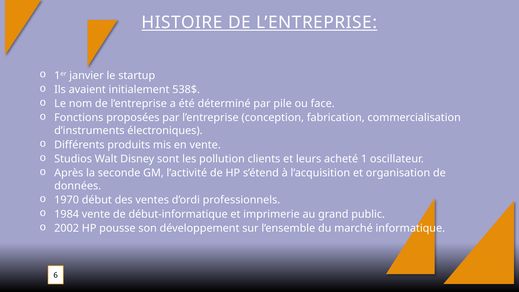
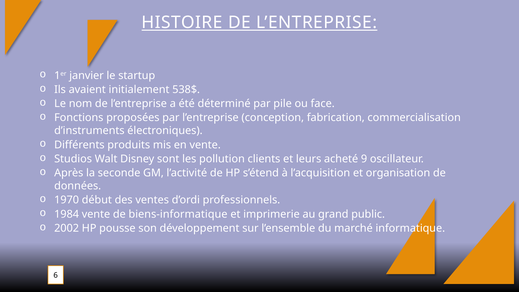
1: 1 -> 9
début-informatique: début-informatique -> biens-informatique
